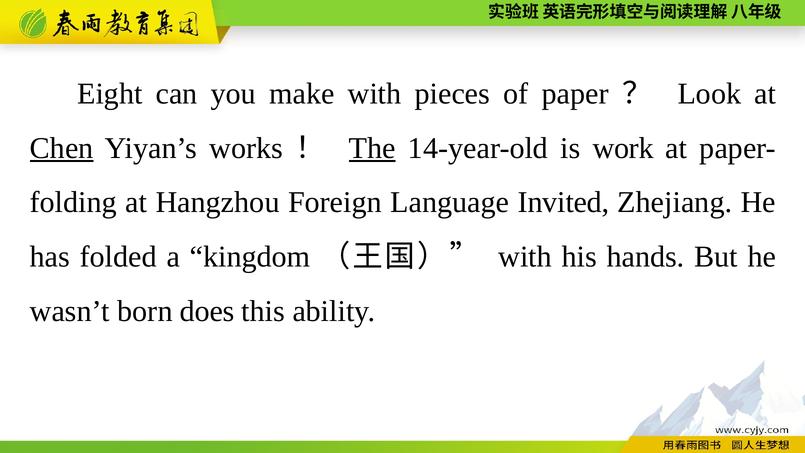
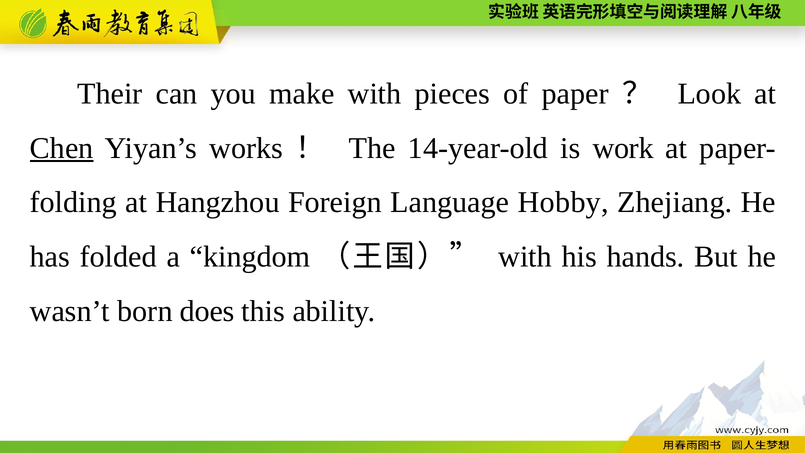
Eight: Eight -> Their
The underline: present -> none
Invited: Invited -> Hobby
